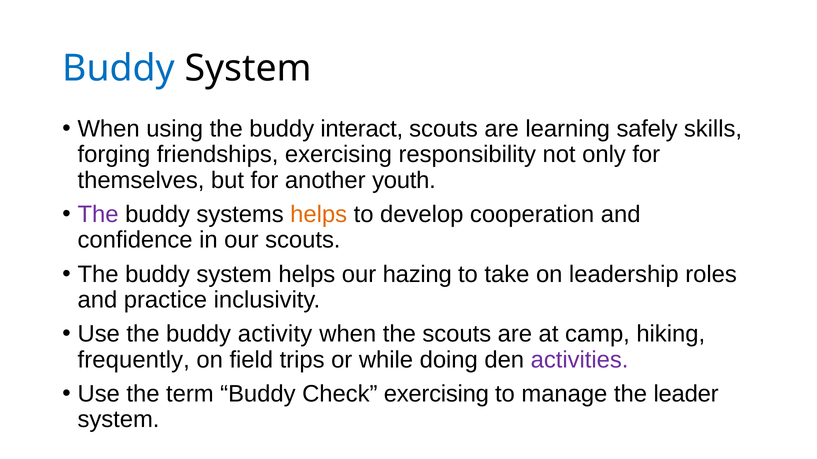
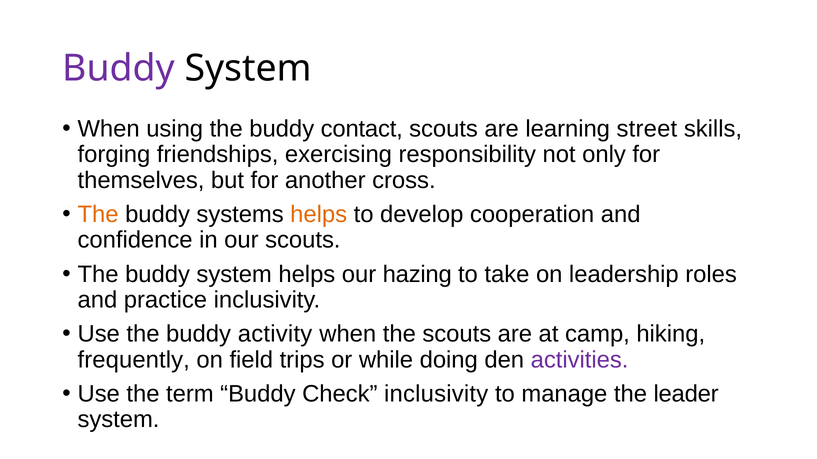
Buddy at (119, 69) colour: blue -> purple
interact: interact -> contact
safely: safely -> street
youth: youth -> cross
The at (98, 215) colour: purple -> orange
Check exercising: exercising -> inclusivity
